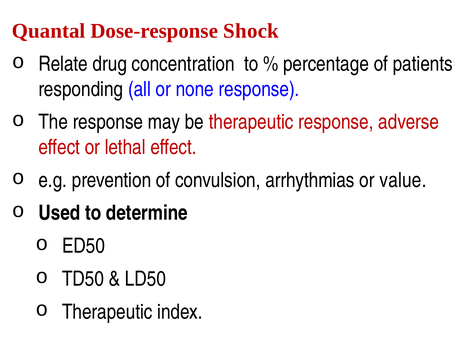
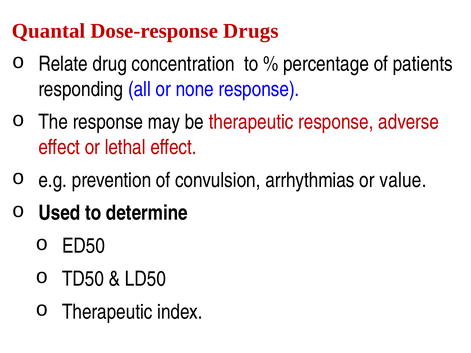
Shock: Shock -> Drugs
